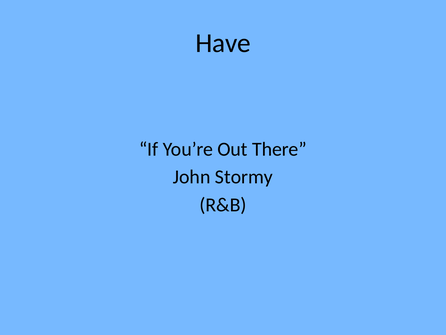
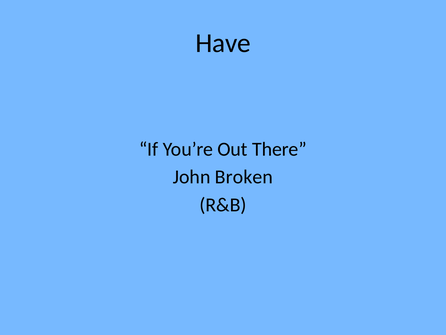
Stormy: Stormy -> Broken
